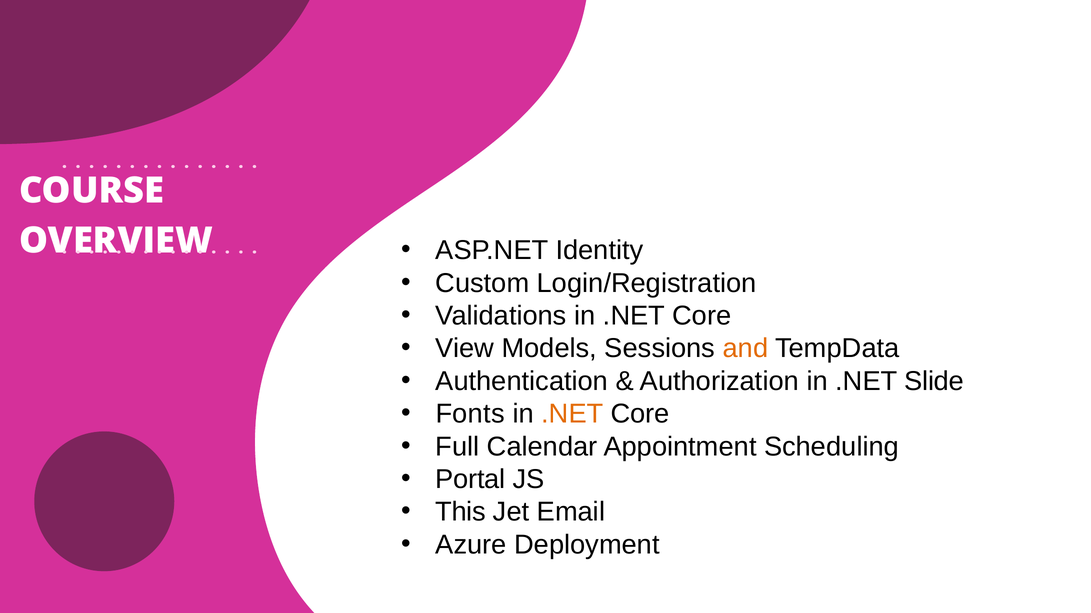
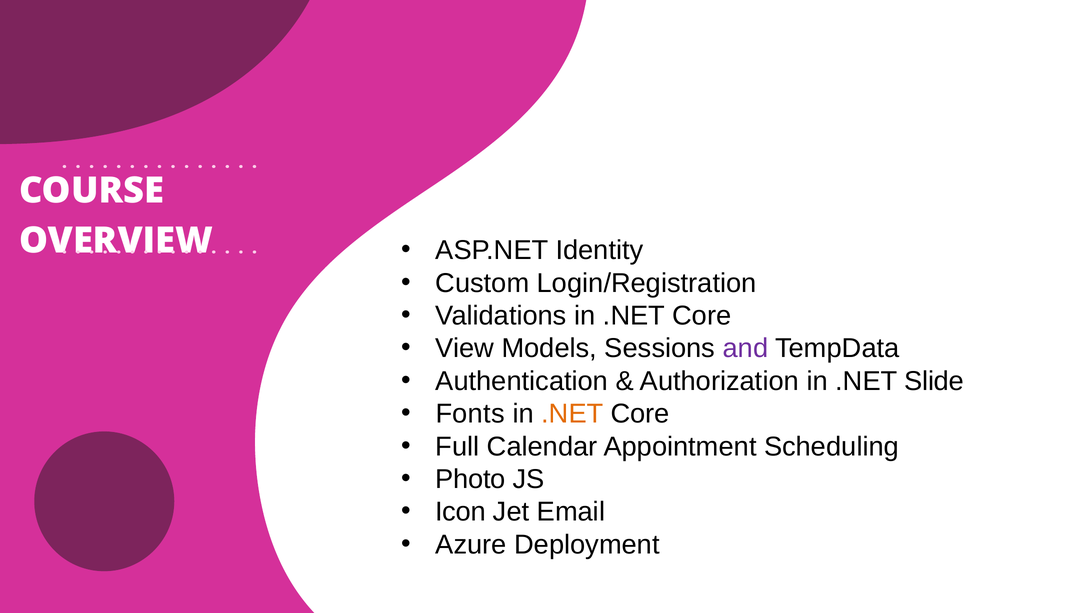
and colour: orange -> purple
Portal: Portal -> Photo
This: This -> Icon
